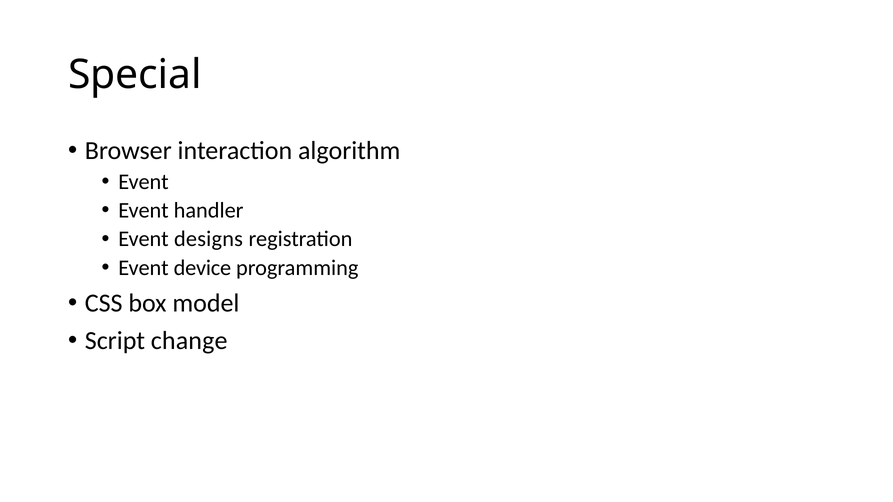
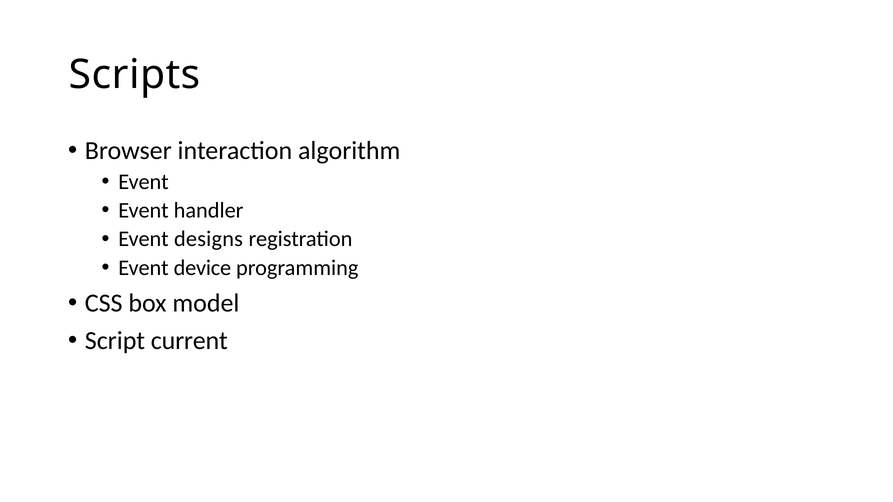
Special: Special -> Scripts
change: change -> current
